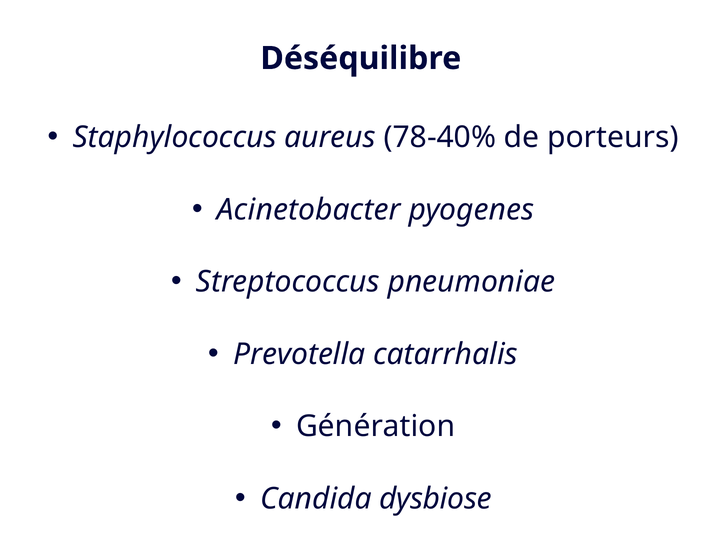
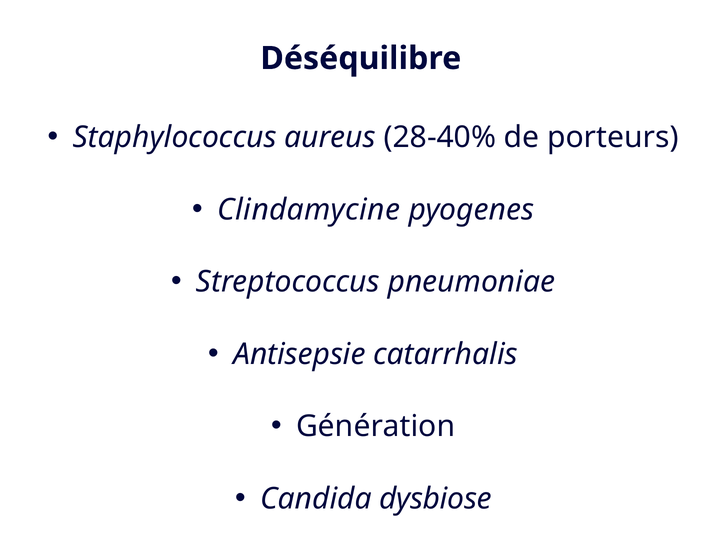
78-40%: 78-40% -> 28-40%
Acinetobacter: Acinetobacter -> Clindamycine
Prevotella: Prevotella -> Antisepsie
